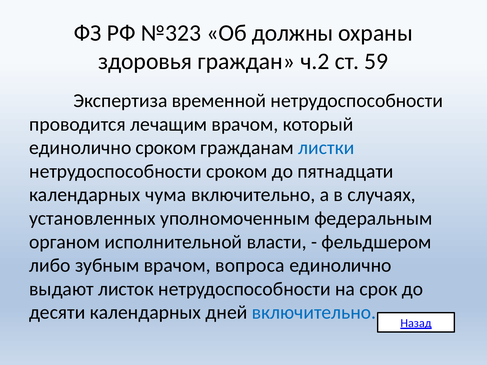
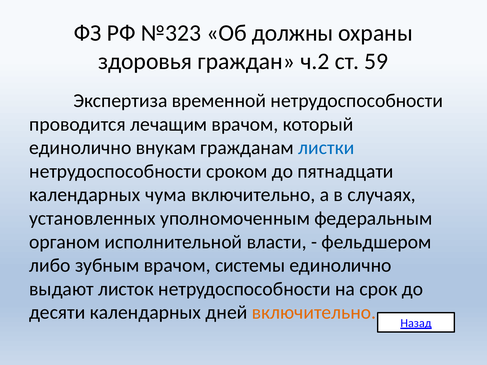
единолично сроком: сроком -> внукам
вопроса: вопроса -> системы
включительно at (314, 313) colour: blue -> orange
